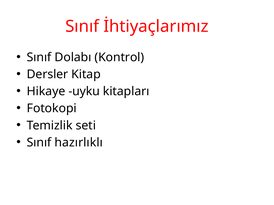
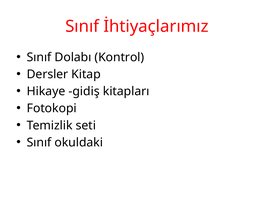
uyku: uyku -> gidiş
hazırlıklı: hazırlıklı -> okuldaki
